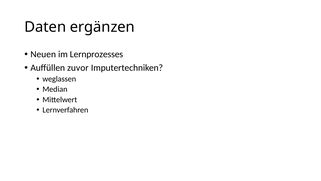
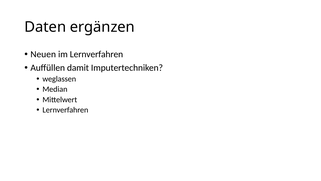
im Lernprozesses: Lernprozesses -> Lernverfahren
zuvor: zuvor -> damit
